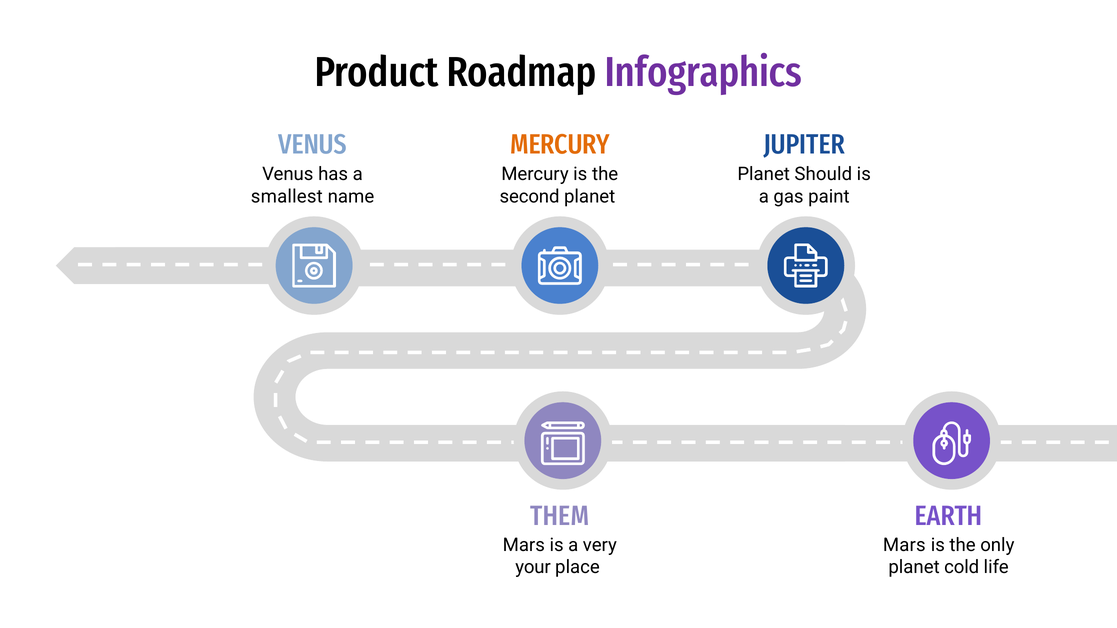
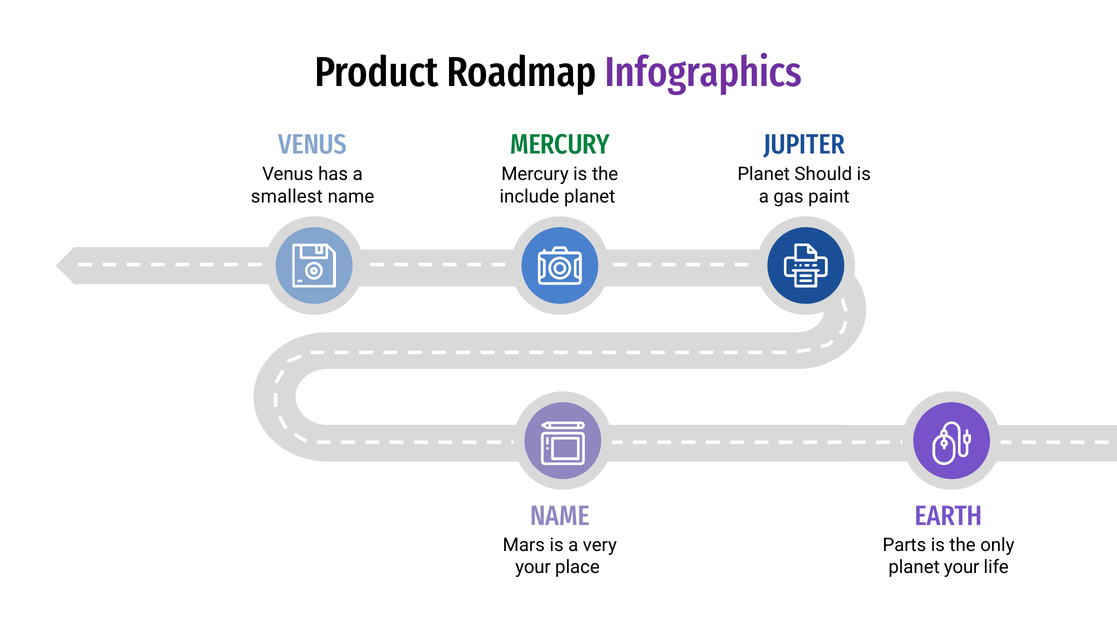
MERCURY at (560, 145) colour: orange -> green
second: second -> include
THEM at (560, 516): THEM -> NAME
Mars at (904, 545): Mars -> Parts
planet cold: cold -> your
